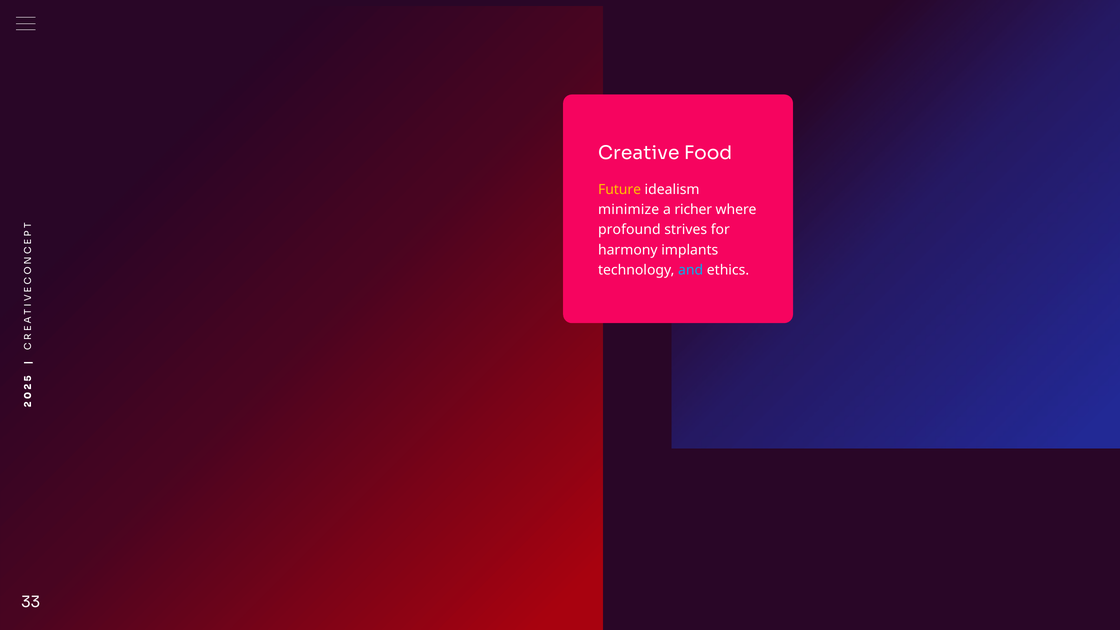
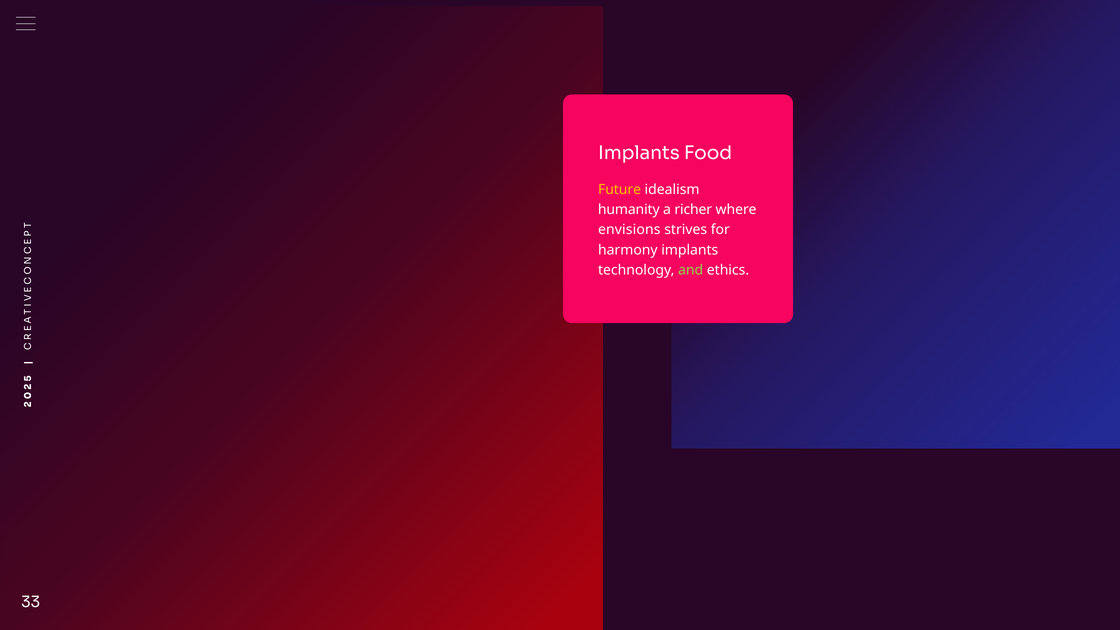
Creative at (639, 153): Creative -> Implants
minimize: minimize -> humanity
profound: profound -> envisions
and colour: light blue -> light green
